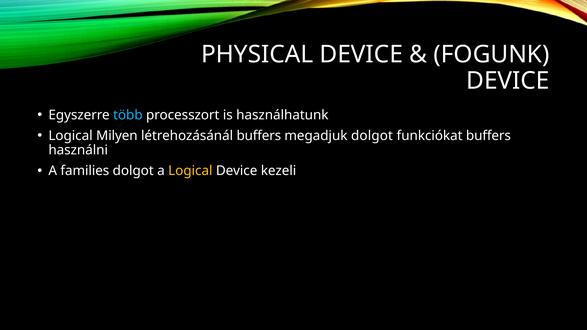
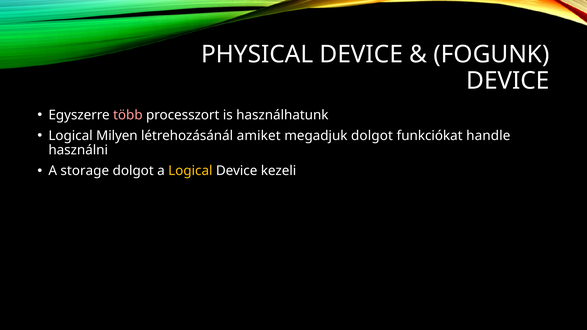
több colour: light blue -> pink
létrehozásánál buffers: buffers -> amiket
funkciókat buffers: buffers -> handle
families: families -> storage
